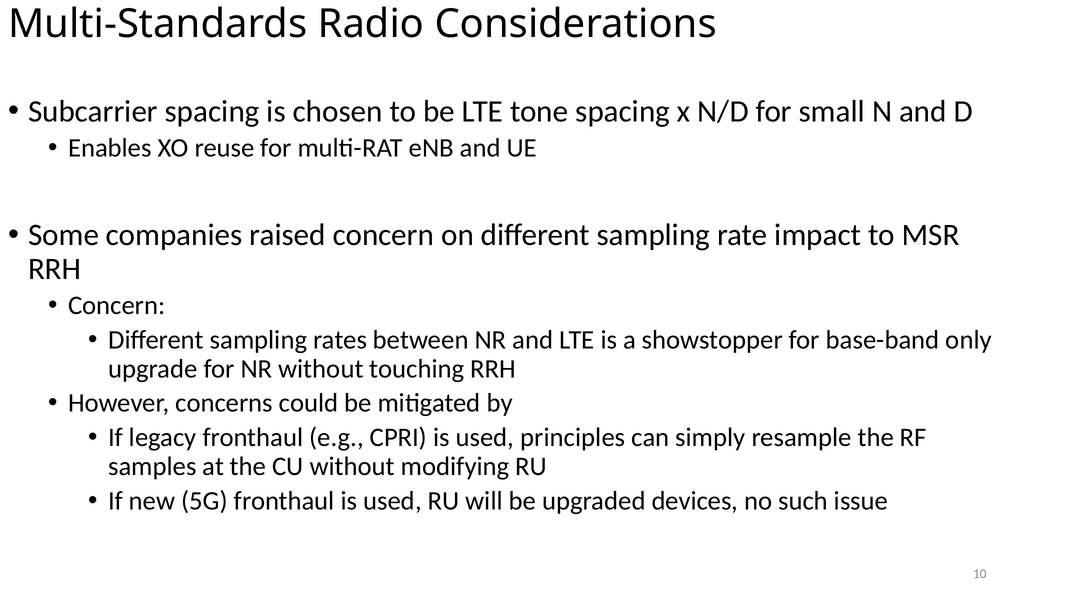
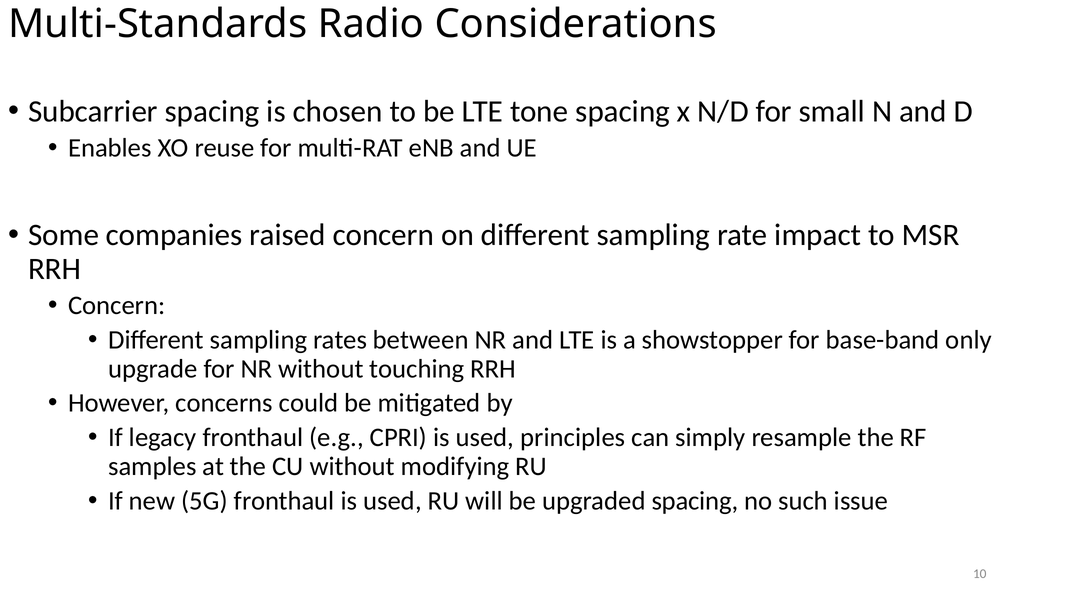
upgraded devices: devices -> spacing
